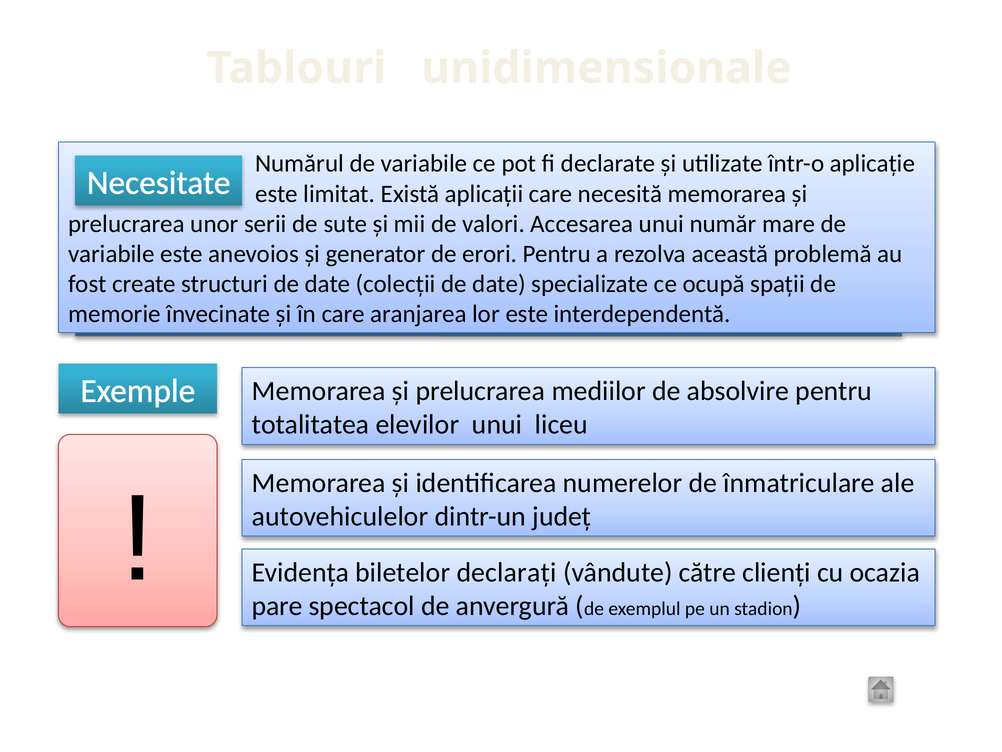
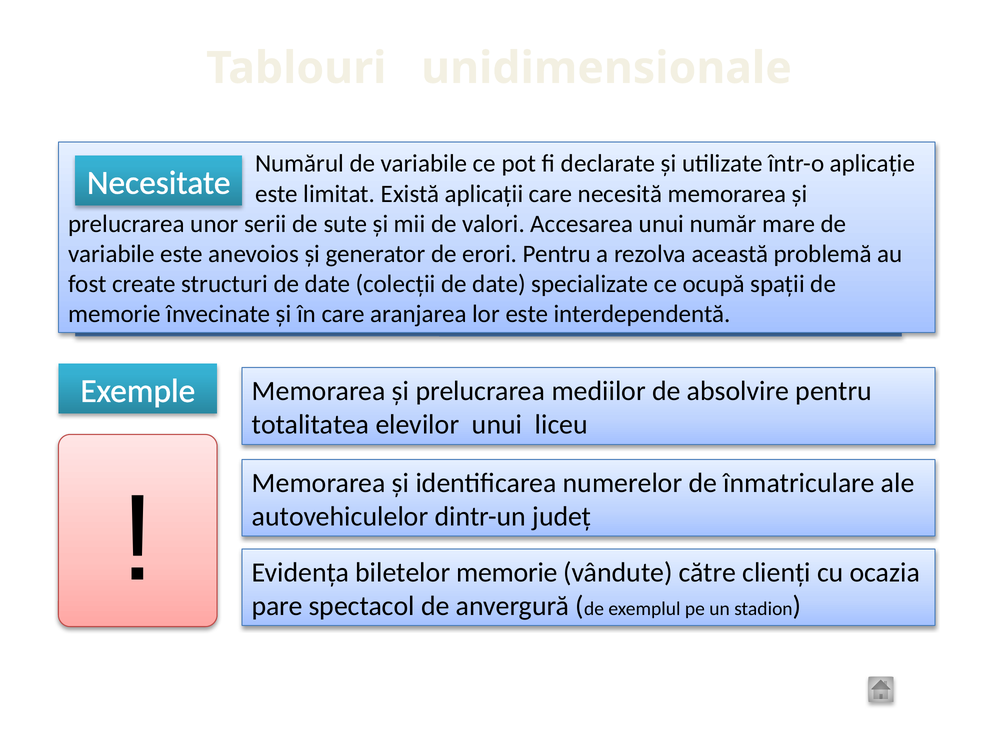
biletelor declarați: declarați -> memorie
